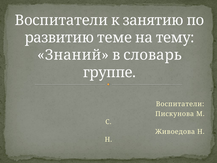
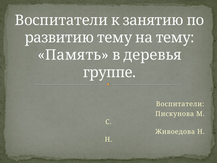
развитию теме: теме -> тему
Знаний: Знаний -> Память
словарь: словарь -> деревья
